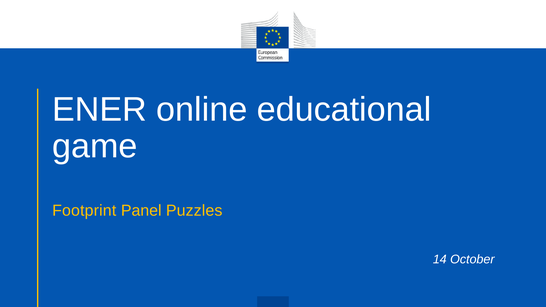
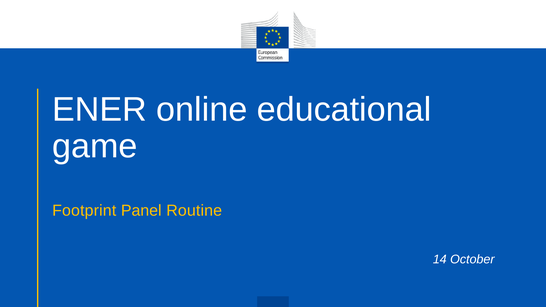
Puzzles: Puzzles -> Routine
